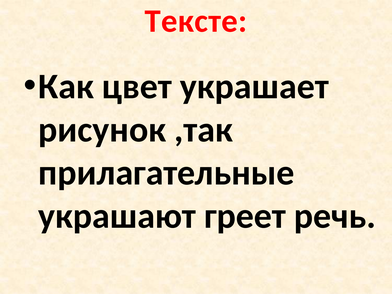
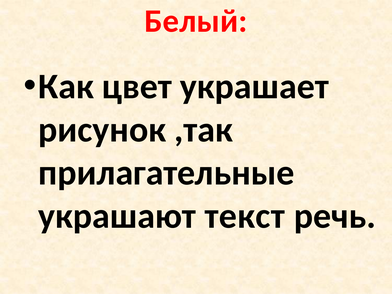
Тексте: Тексте -> Белый
греет: греет -> текст
